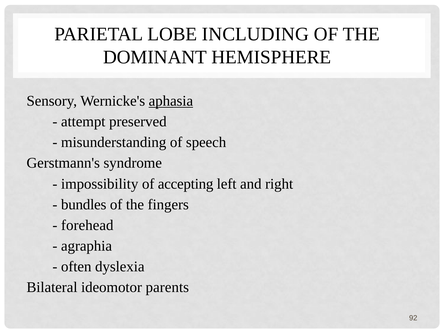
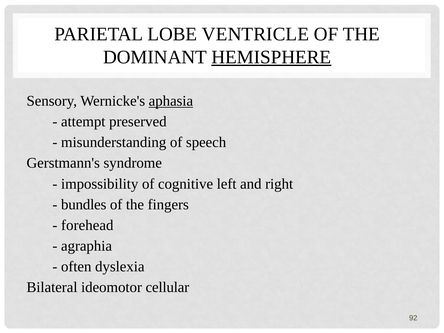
INCLUDING: INCLUDING -> VENTRICLE
HEMISPHERE underline: none -> present
accepting: accepting -> cognitive
parents: parents -> cellular
